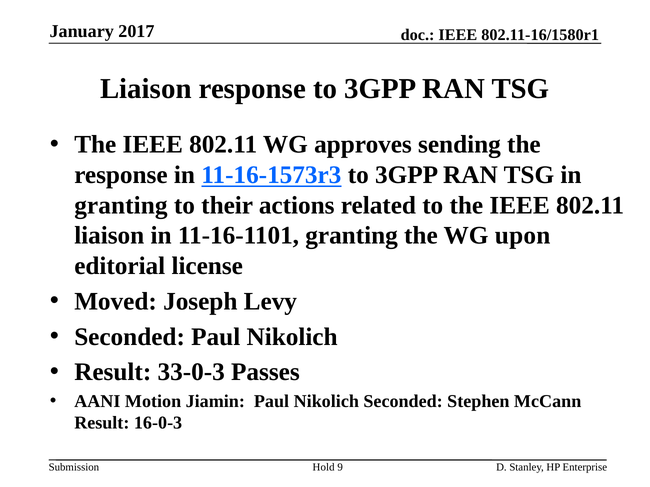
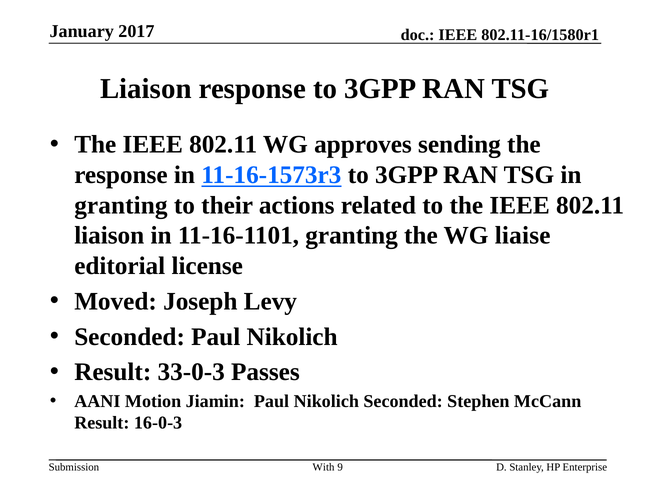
upon: upon -> liaise
Hold: Hold -> With
